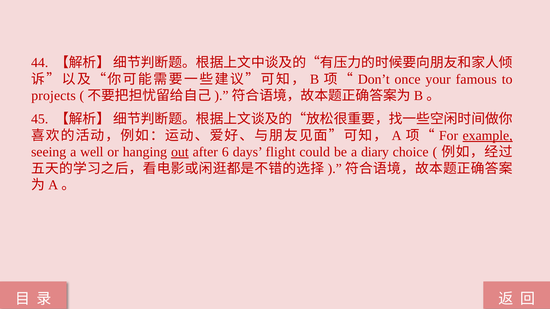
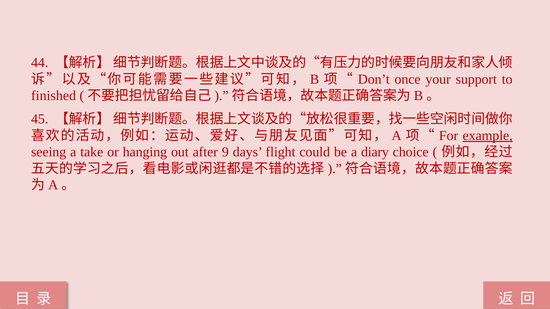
famous: famous -> support
projects: projects -> finished
well: well -> take
out underline: present -> none
6: 6 -> 9
